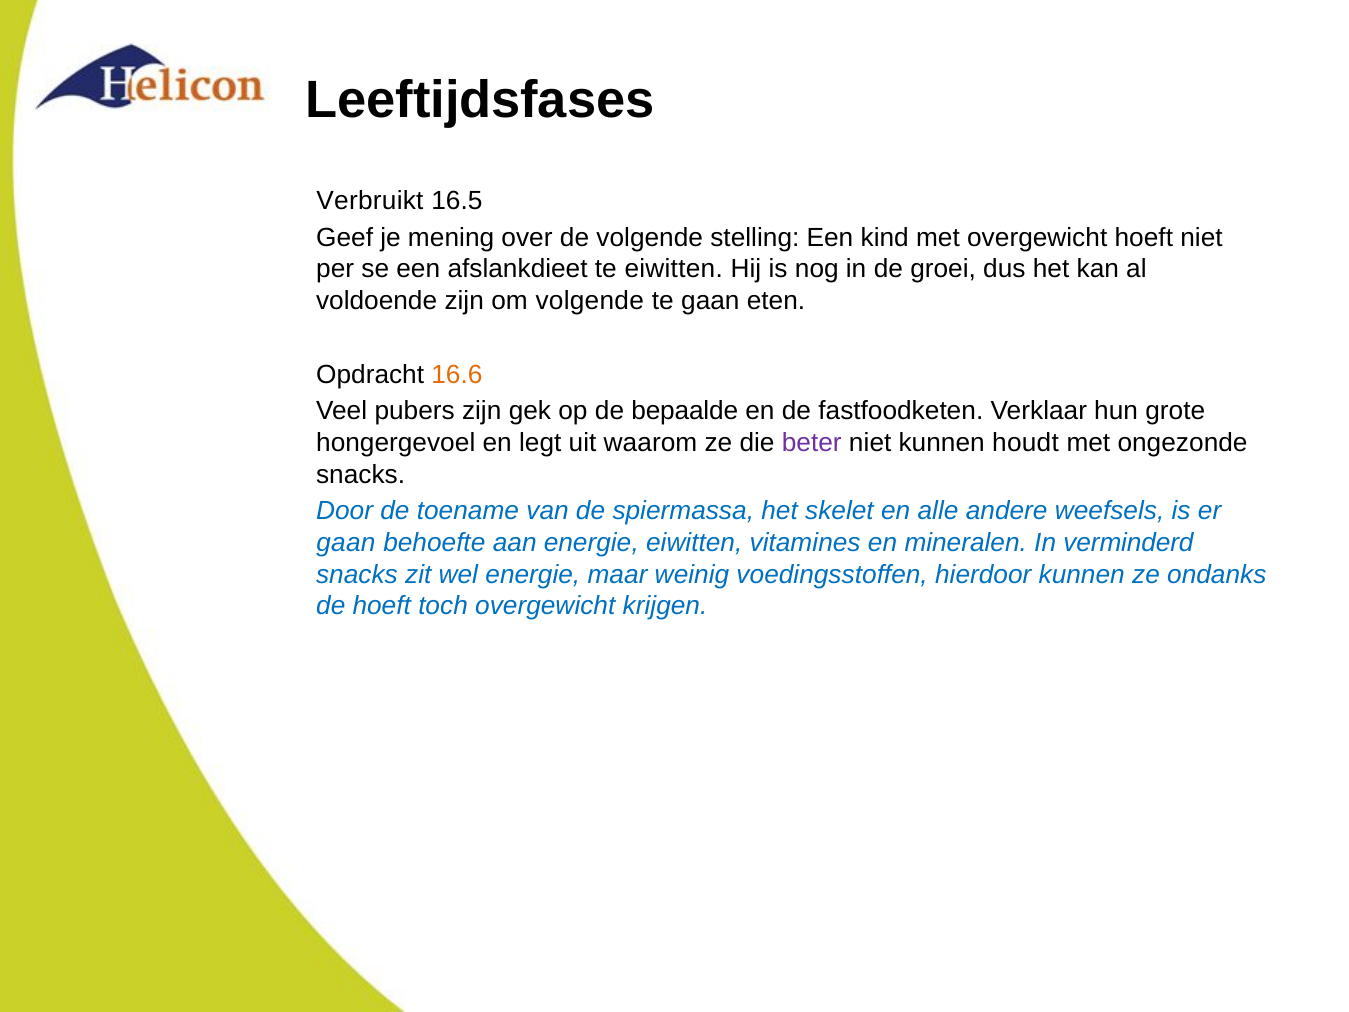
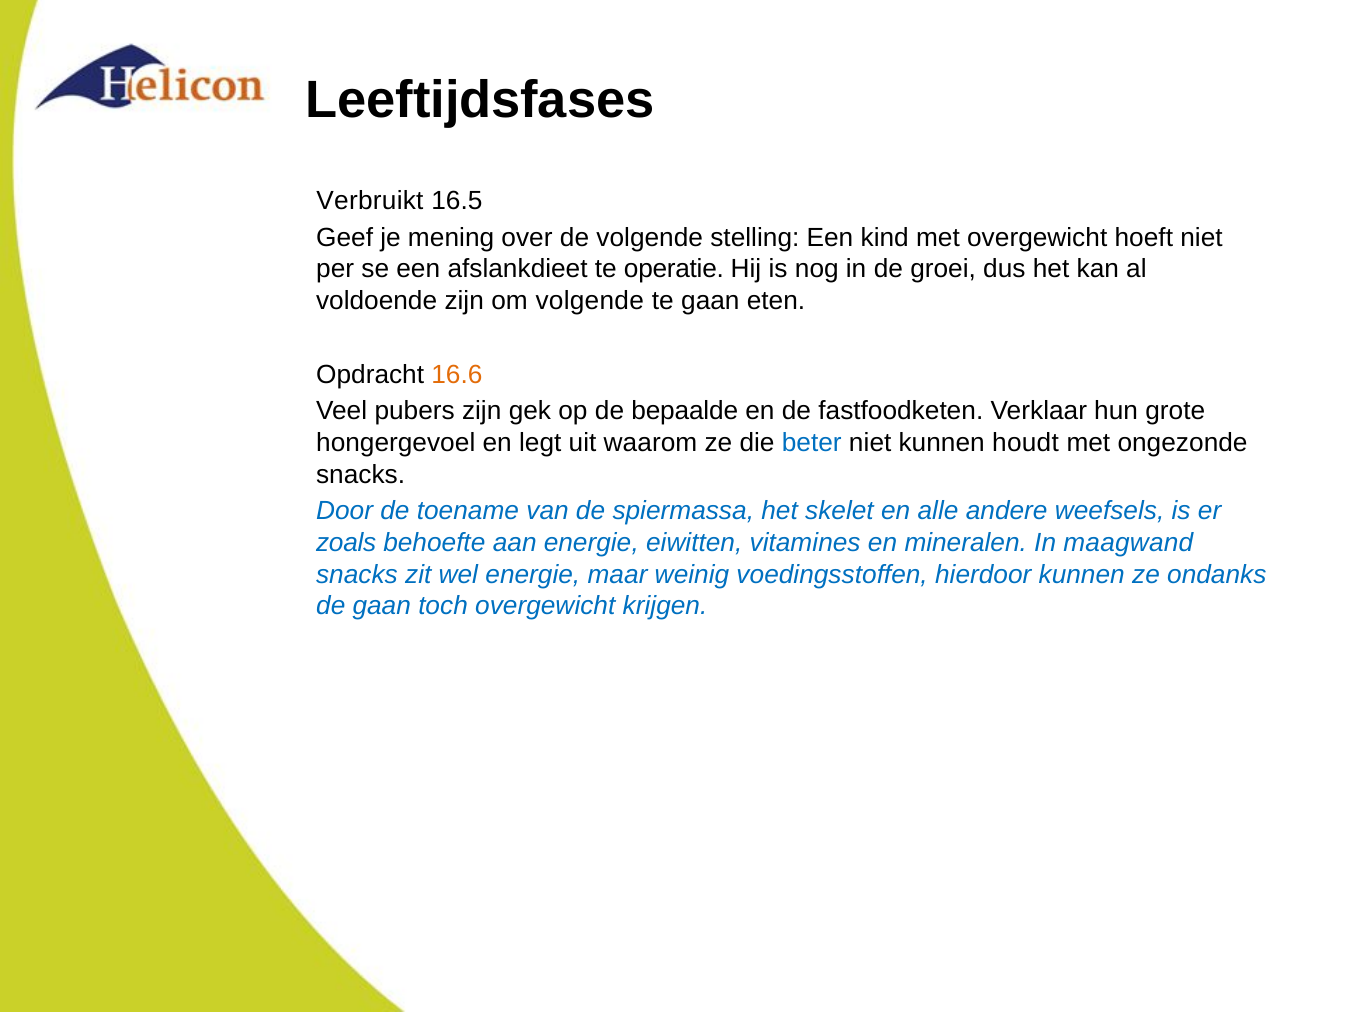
te eiwitten: eiwitten -> operatie
beter colour: purple -> blue
gaan at (346, 543): gaan -> zoals
verminderd: verminderd -> maagwand
de hoeft: hoeft -> gaan
